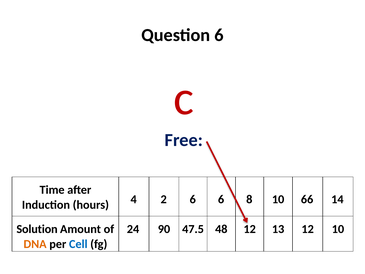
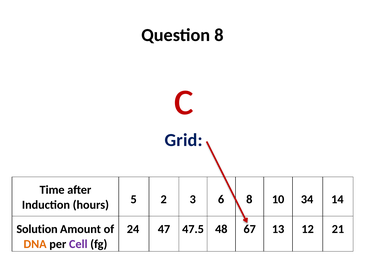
Question 6: 6 -> 8
Free: Free -> Grid
4: 4 -> 5
2 6: 6 -> 3
66: 66 -> 34
90: 90 -> 47
48 12: 12 -> 67
12 10: 10 -> 21
Cell colour: blue -> purple
